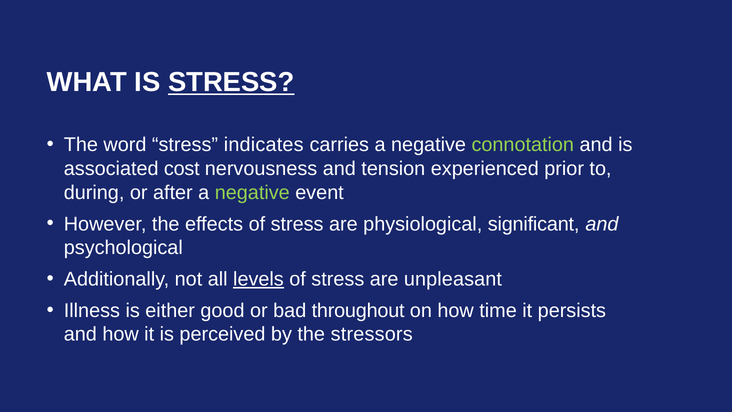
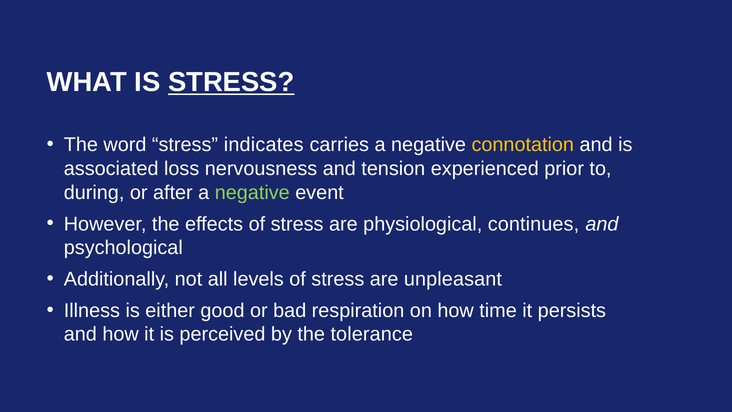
connotation colour: light green -> yellow
cost: cost -> loss
significant: significant -> continues
levels underline: present -> none
throughout: throughout -> respiration
stressors: stressors -> tolerance
